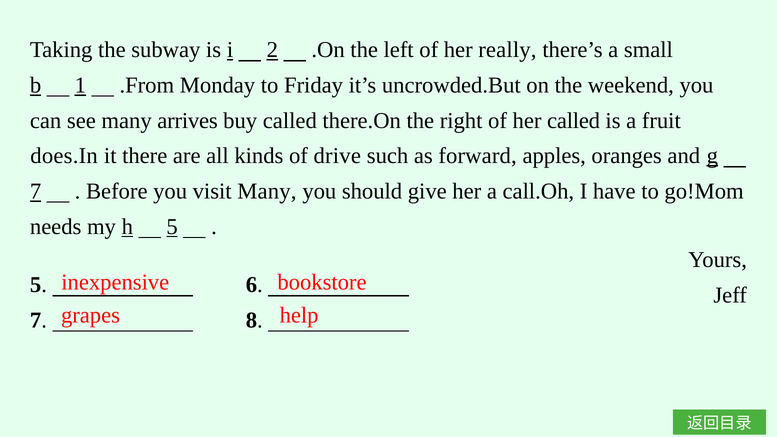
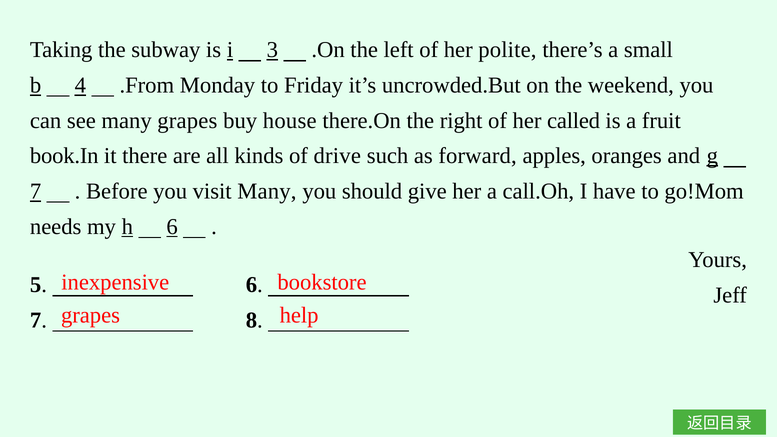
2: 2 -> 3
really: really -> polite
1: 1 -> 4
many arrives: arrives -> grapes
buy called: called -> house
does.In: does.In -> book.In
h 5: 5 -> 6
